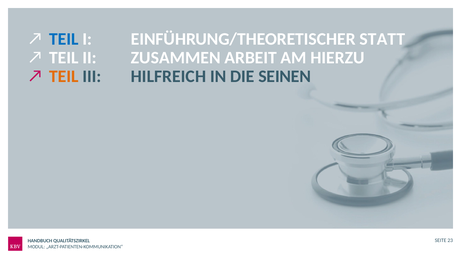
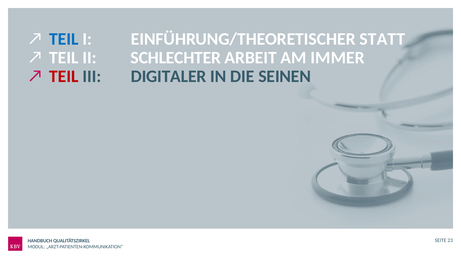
ZUSAMMEN: ZUSAMMEN -> SCHLECHTER
HIERZU: HIERZU -> IMMER
TEIL at (64, 77) colour: orange -> red
HILFREICH: HILFREICH -> DIGITALER
